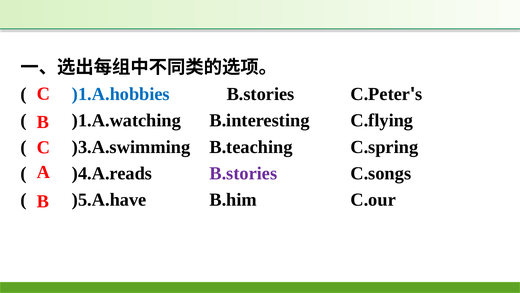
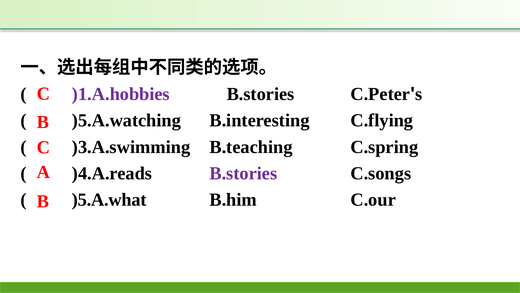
)1.A.hobbies colour: blue -> purple
)1.A.watching: )1.A.watching -> )5.A.watching
)5.A.have: )5.A.have -> )5.A.what
